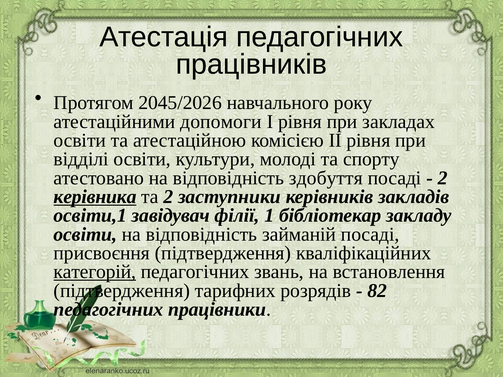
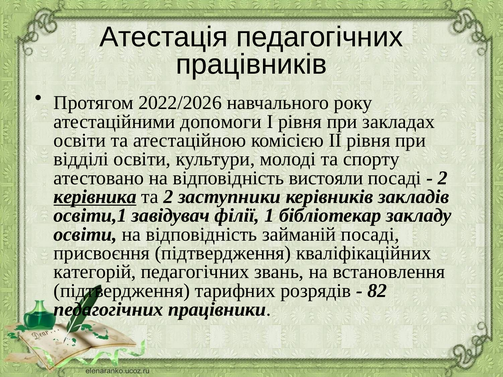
2045/2026: 2045/2026 -> 2022/2026
здобуття: здобуття -> вистояли
категорій underline: present -> none
